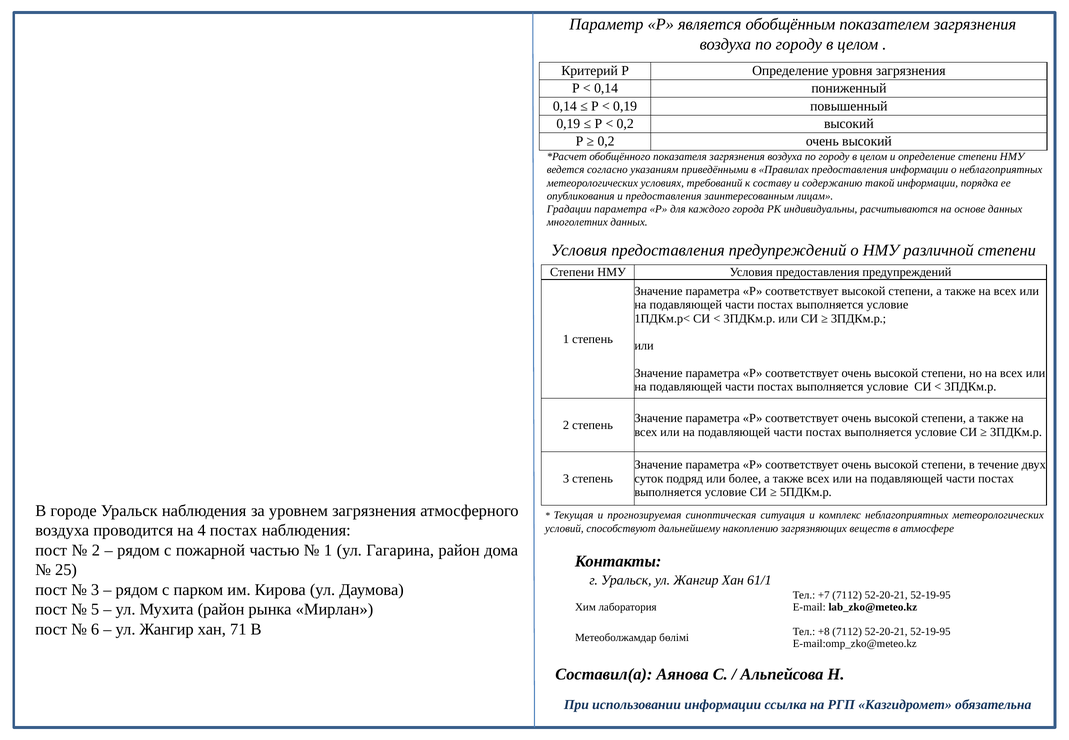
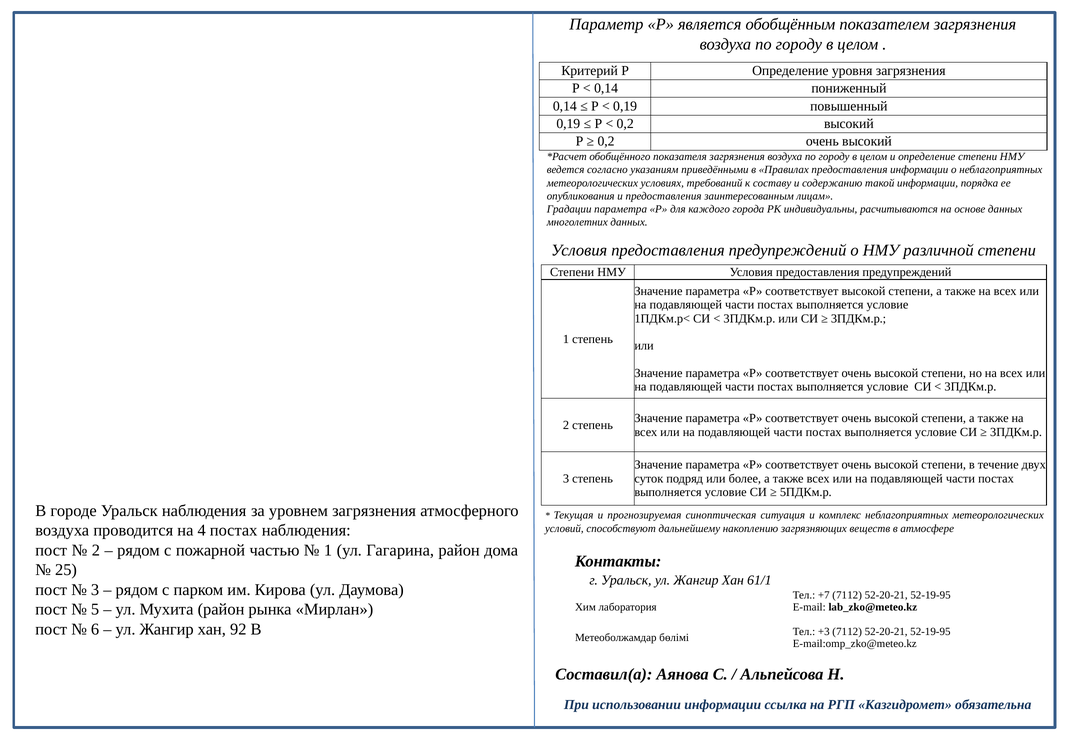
71: 71 -> 92
+8: +8 -> +3
